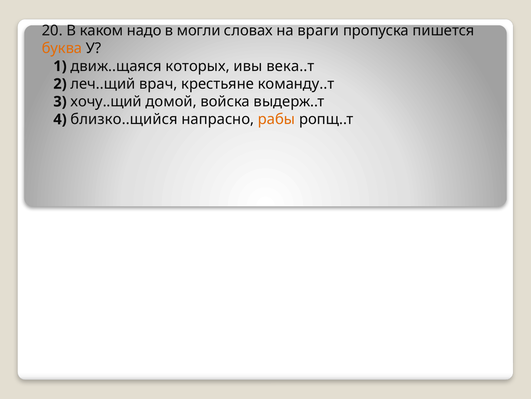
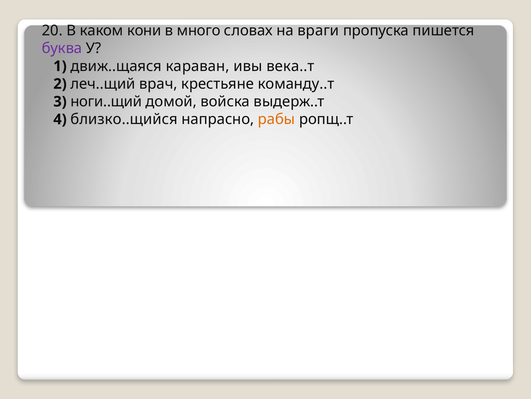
надо: надо -> кони
могли: могли -> много
буква colour: orange -> purple
которых: которых -> караван
хочу..щий: хочу..щий -> ноги..щий
